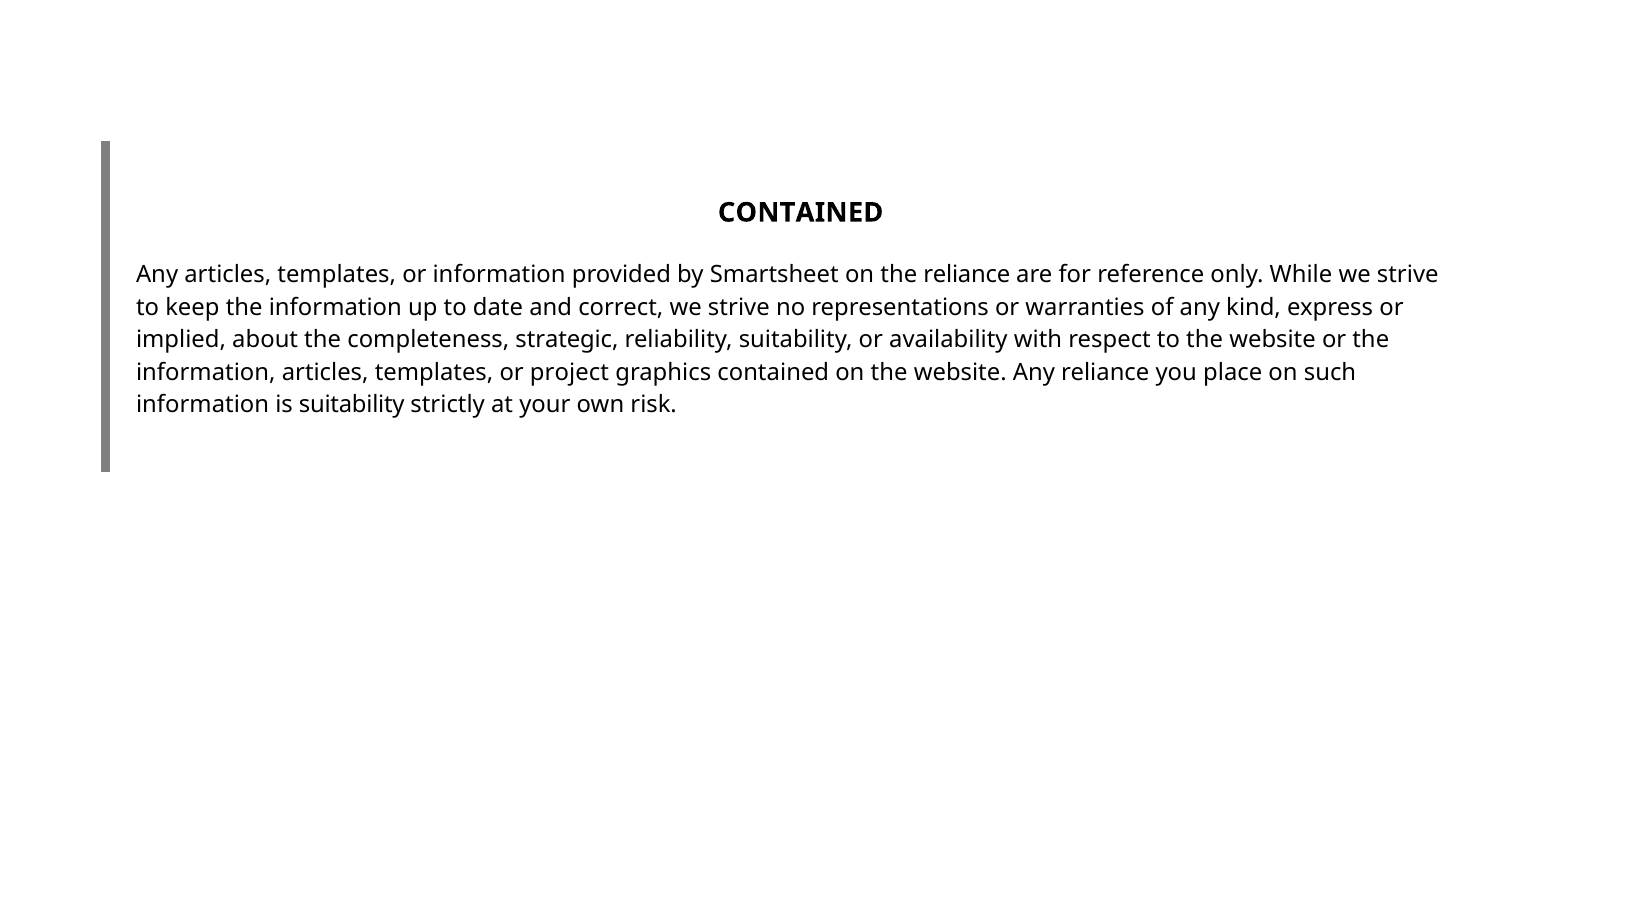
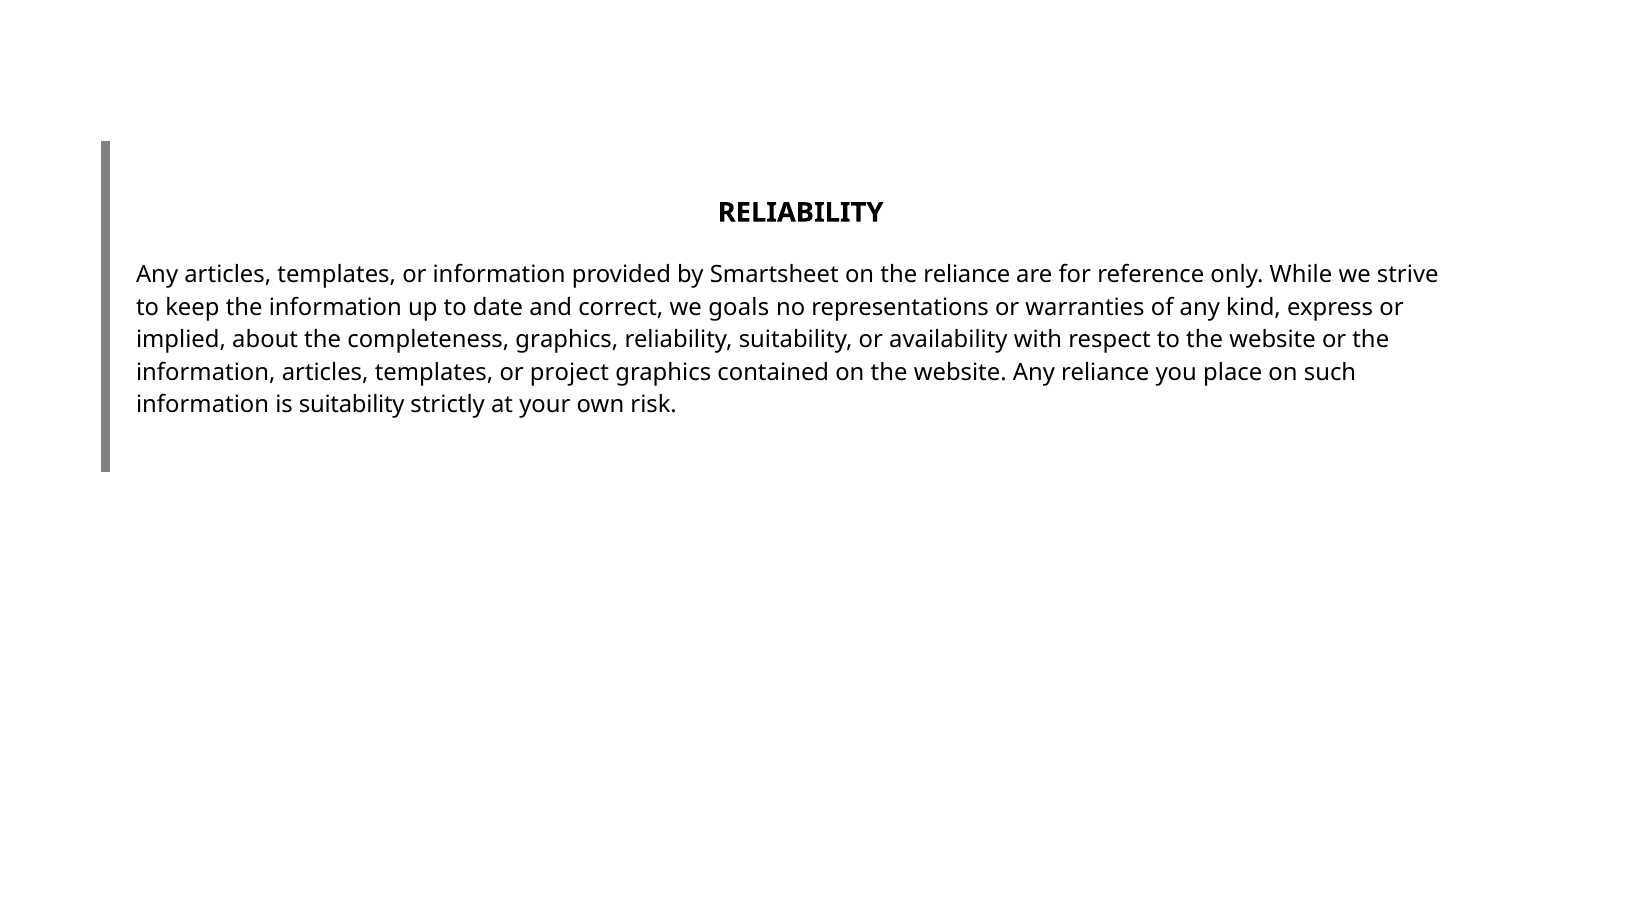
CONTAINED at (801, 212): CONTAINED -> RELIABILITY
correct we strive: strive -> goals
completeness strategic: strategic -> graphics
